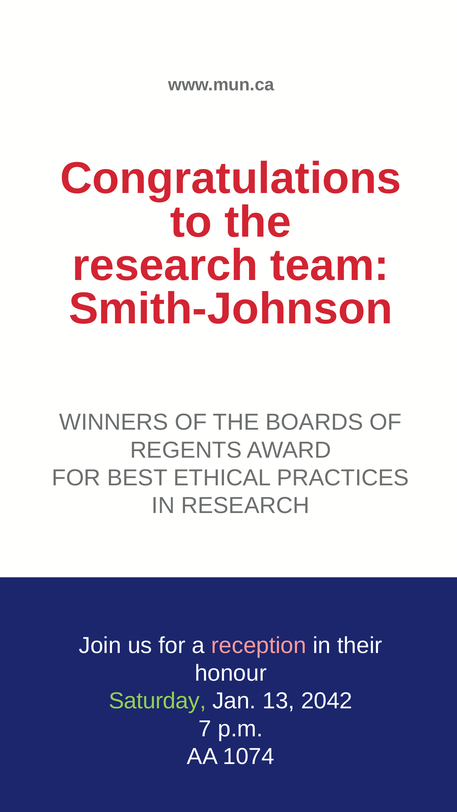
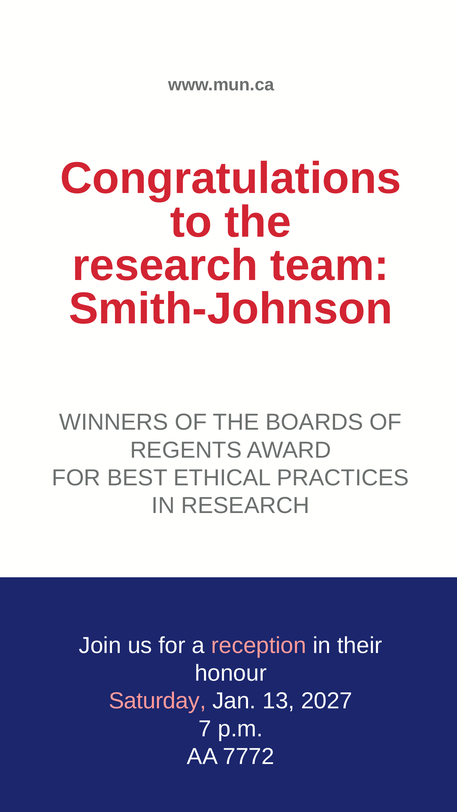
Saturday colour: light green -> pink
2042: 2042 -> 2027
1074: 1074 -> 7772
